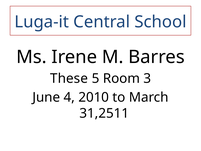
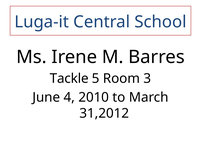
These: These -> Tackle
31,2511: 31,2511 -> 31,2012
